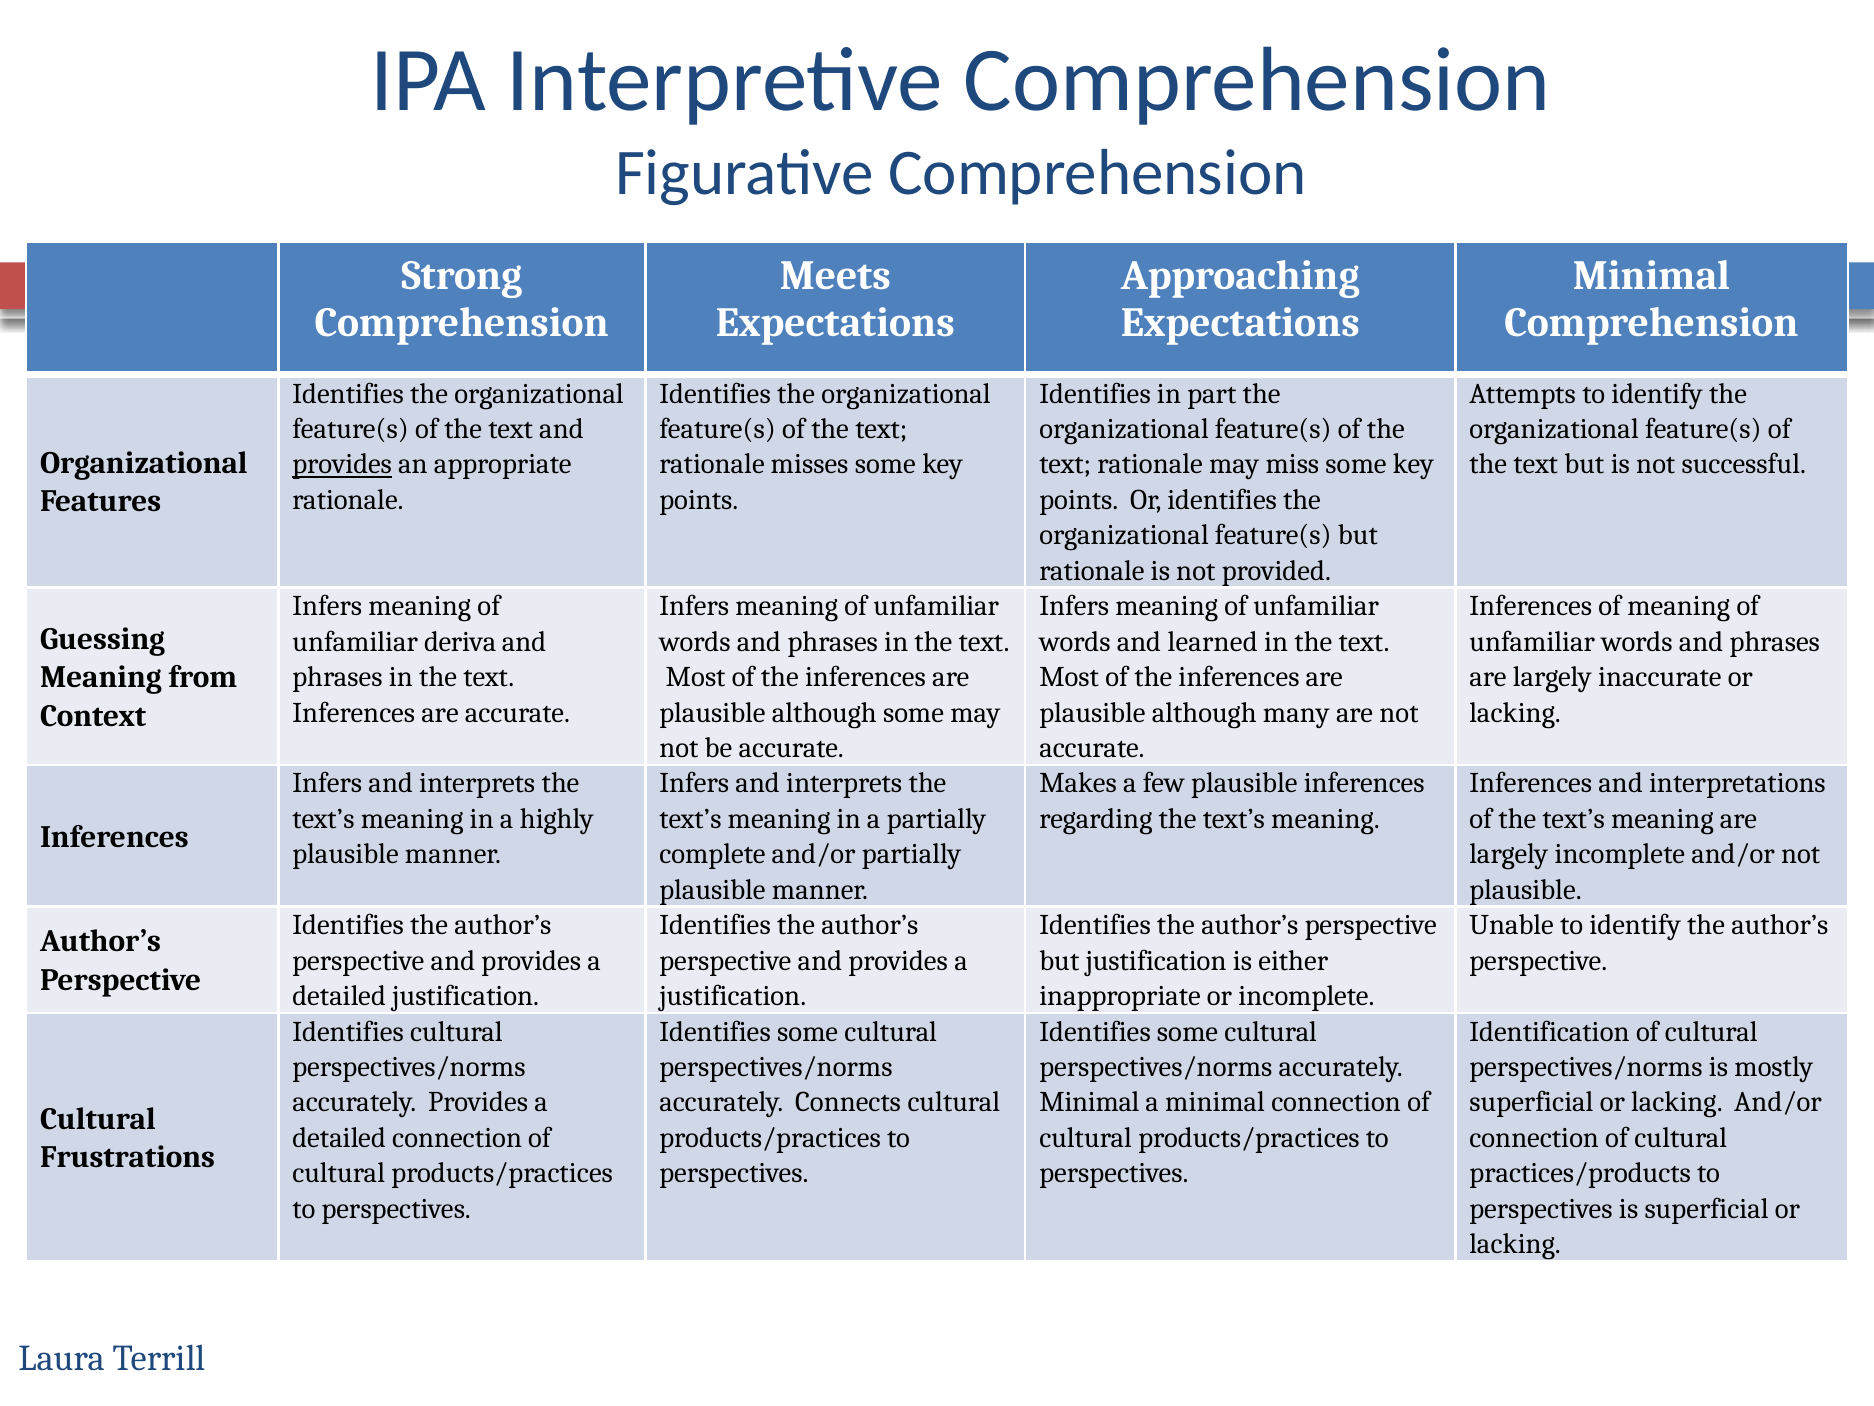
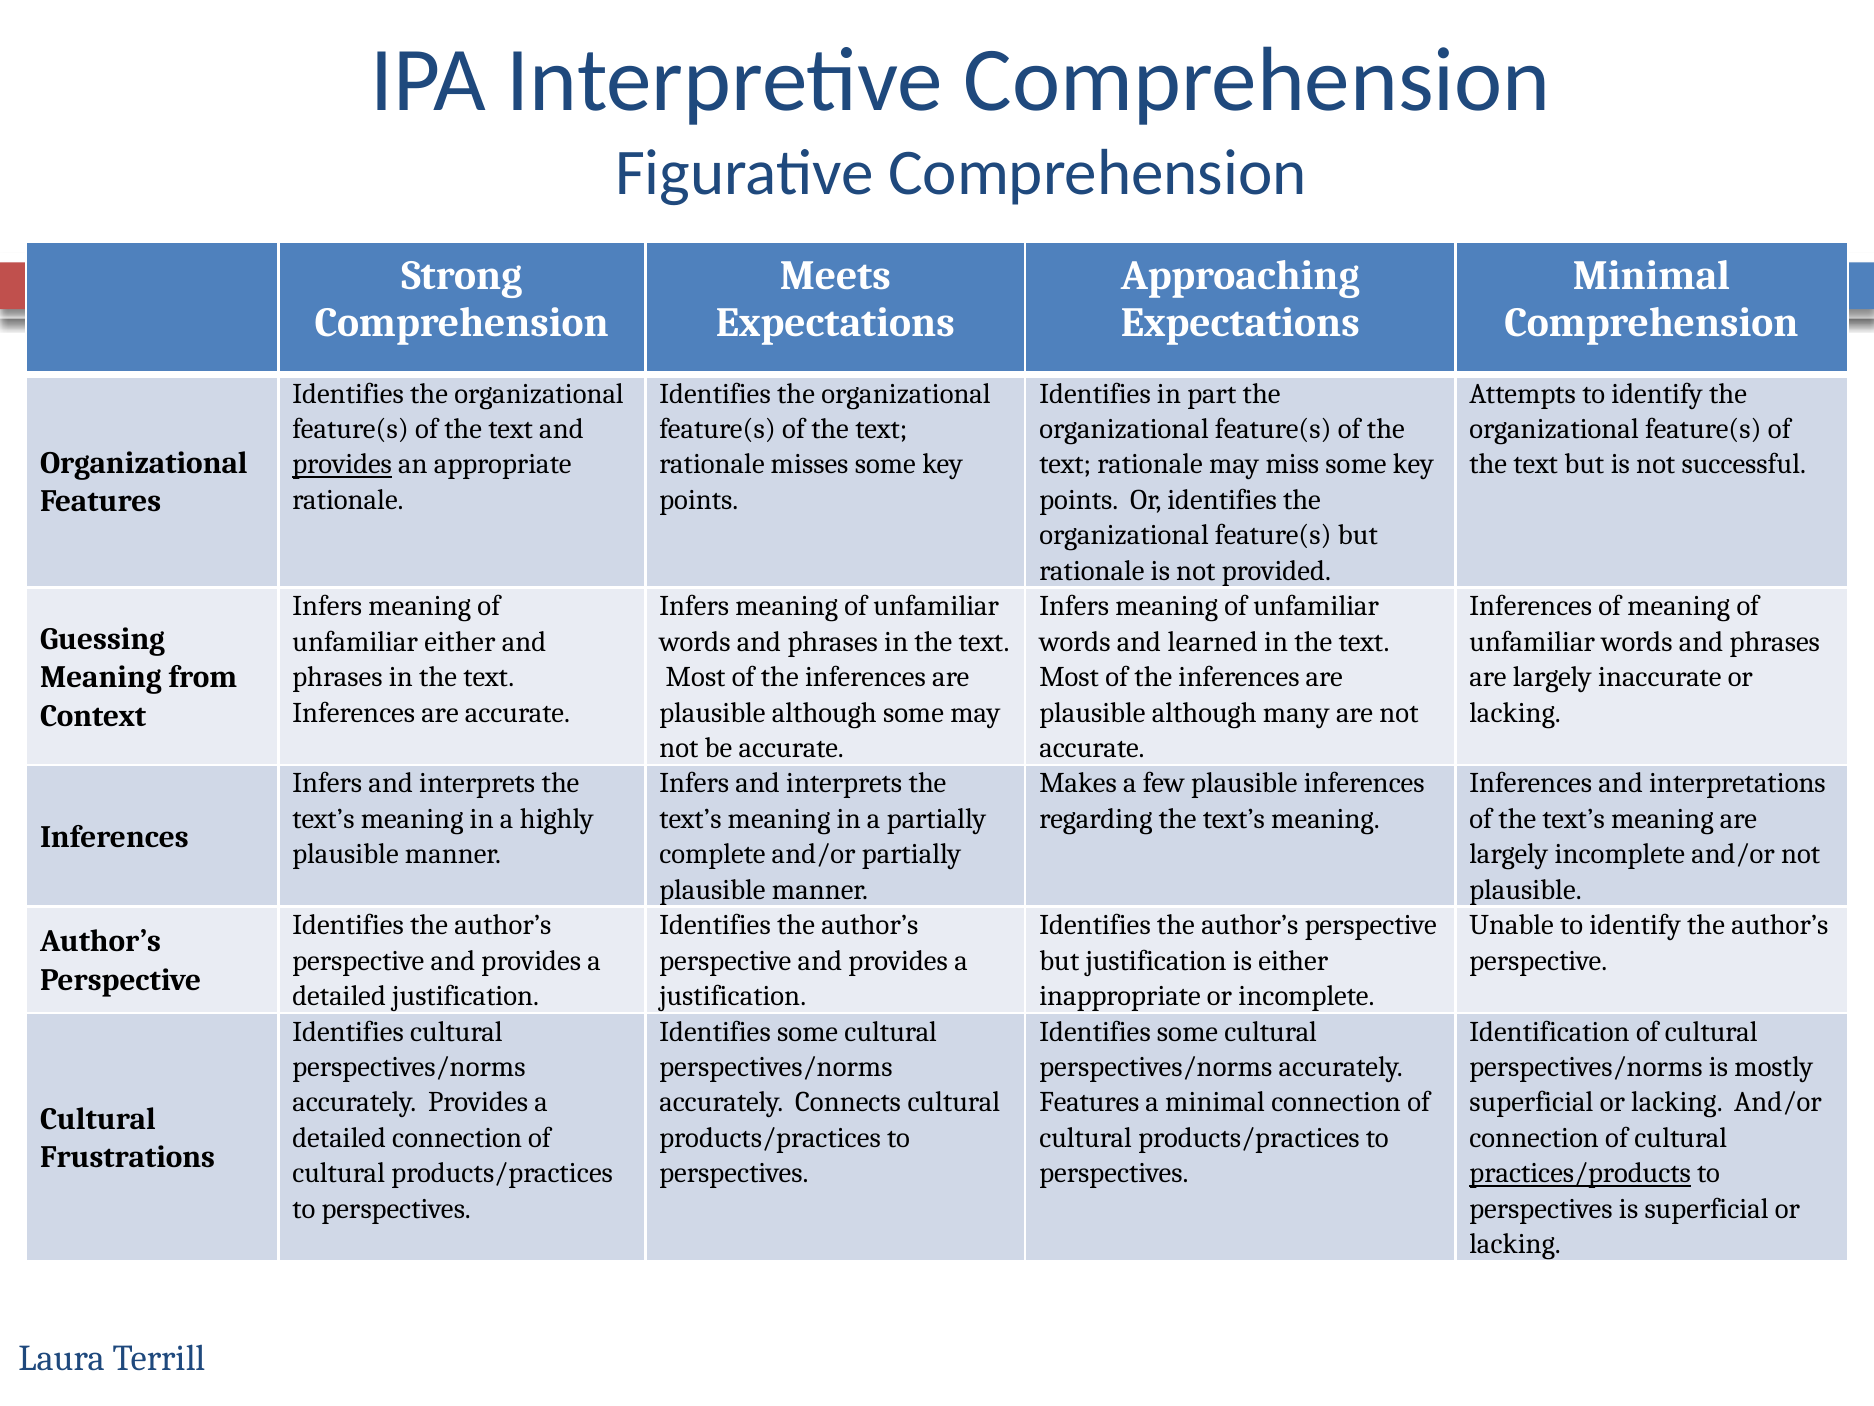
unfamiliar deriva: deriva -> either
Minimal at (1089, 1102): Minimal -> Features
practices/products underline: none -> present
